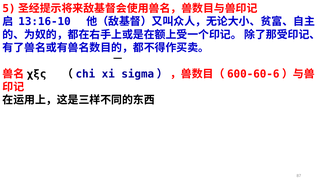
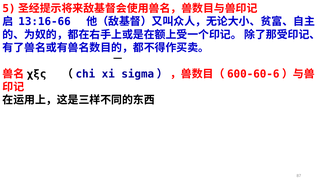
13:16-10: 13:16-10 -> 13:16-66
